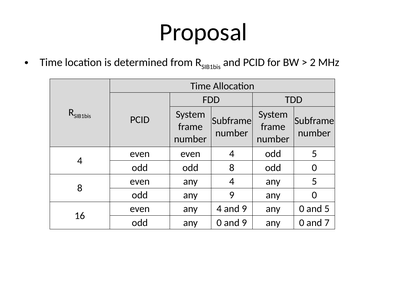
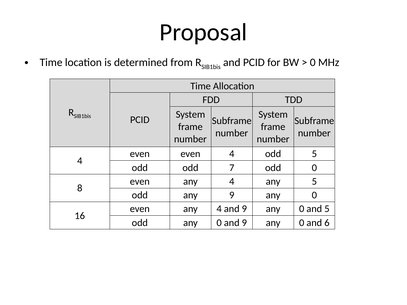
2 at (313, 63): 2 -> 0
odd 8: 8 -> 7
7: 7 -> 6
